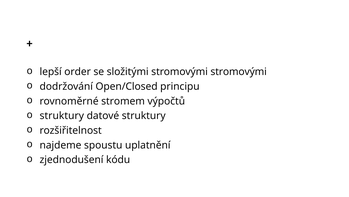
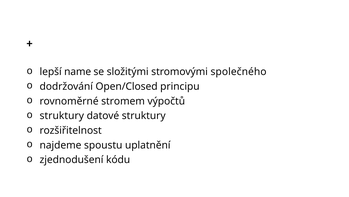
order: order -> name
stromovými stromovými: stromovými -> společného
